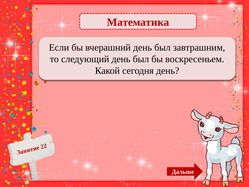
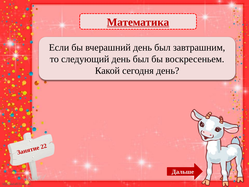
Математика underline: none -> present
